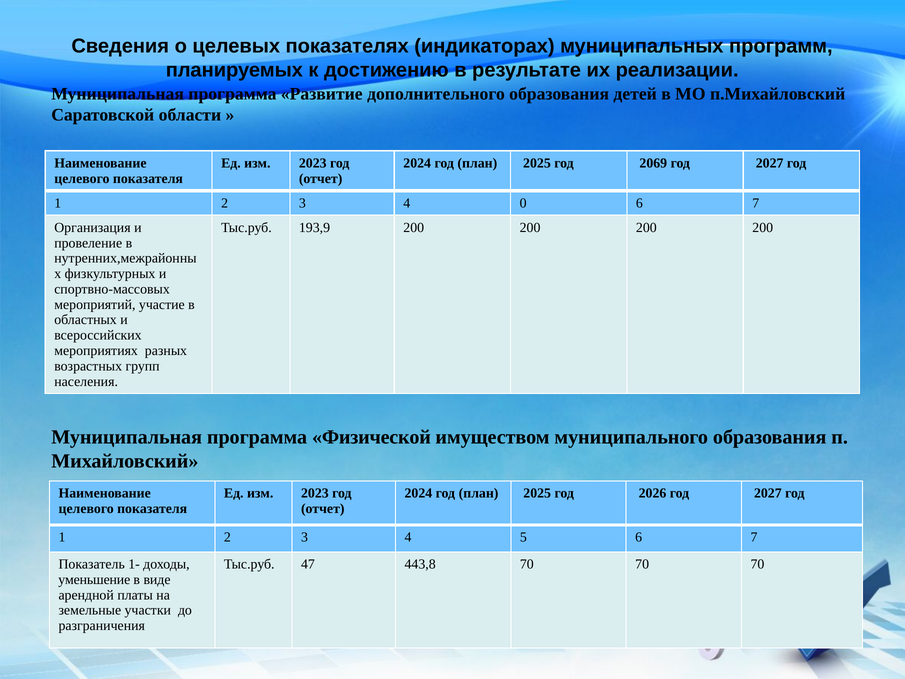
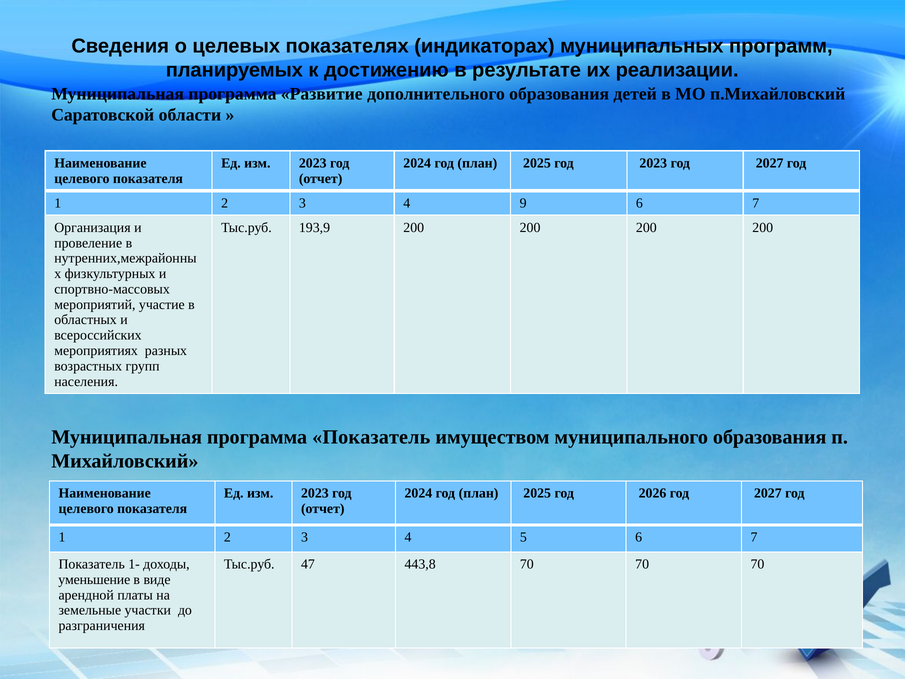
год 2069: 2069 -> 2023
0: 0 -> 9
программа Физической: Физической -> Показатель
